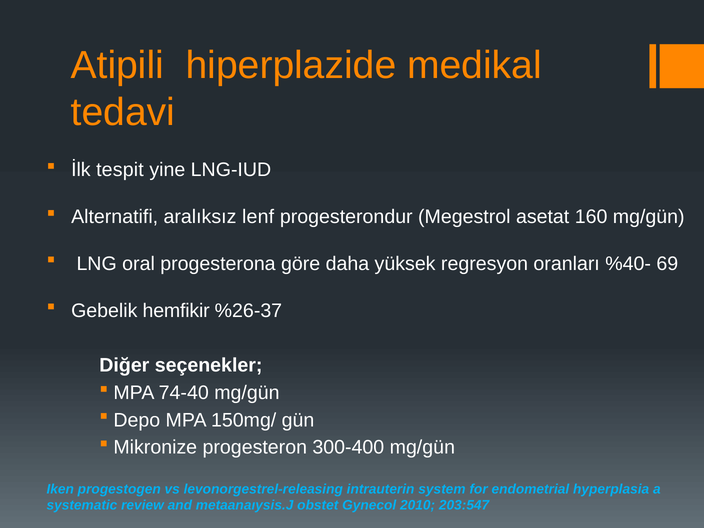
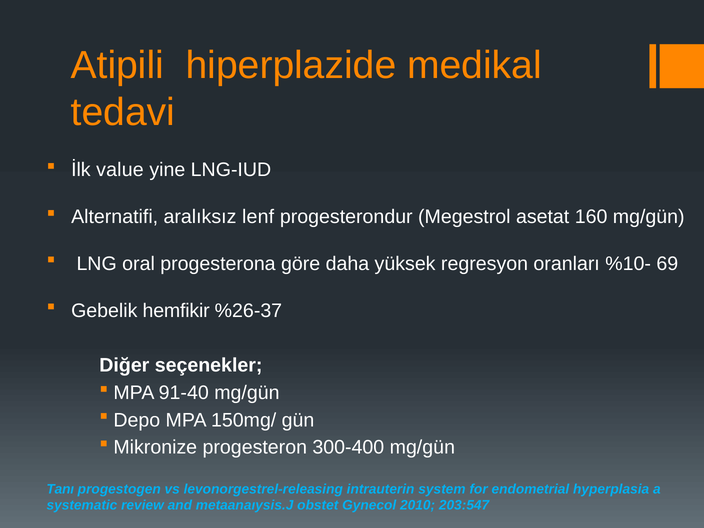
tespit: tespit -> value
%40-: %40- -> %10-
74-40: 74-40 -> 91-40
Iken: Iken -> Tanı
